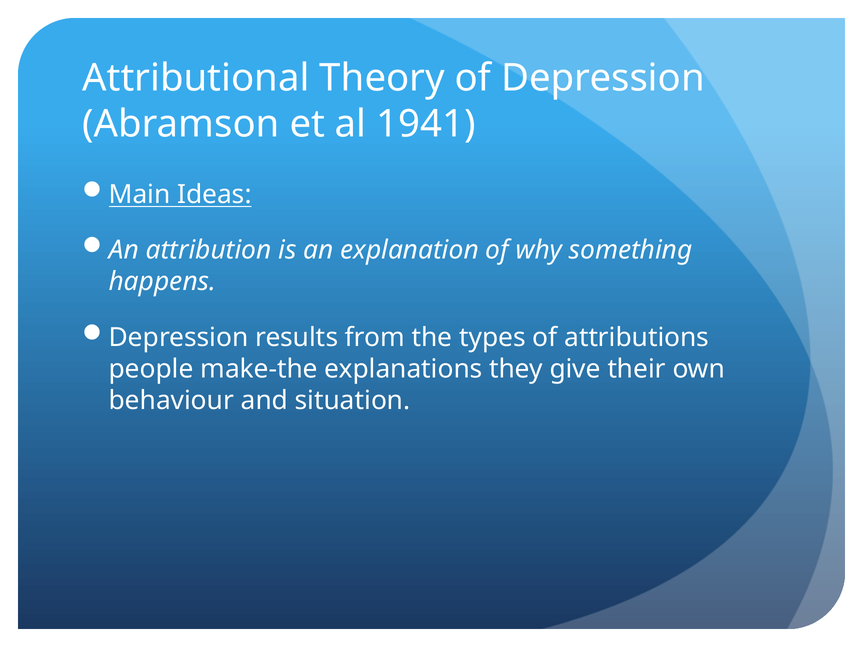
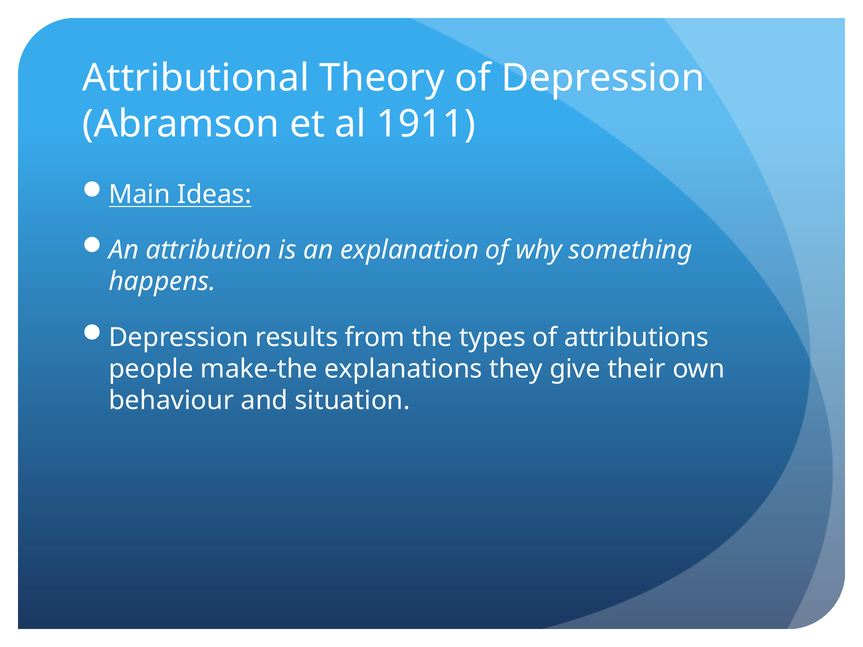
1941: 1941 -> 1911
